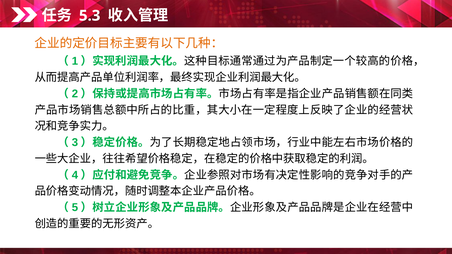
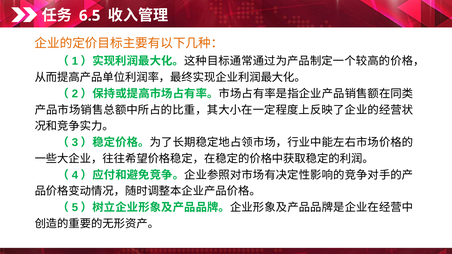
5.3: 5.3 -> 6.5
